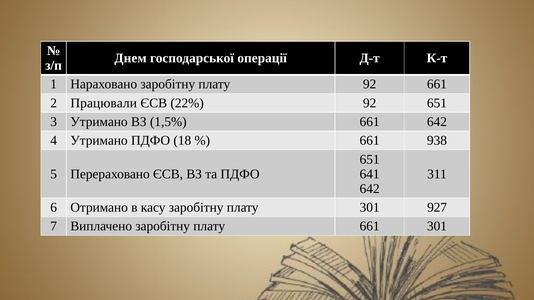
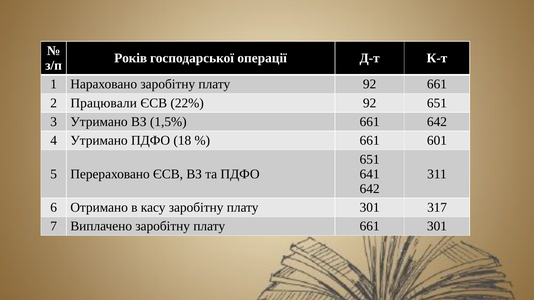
Днем: Днем -> Років
938: 938 -> 601
927: 927 -> 317
